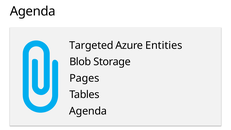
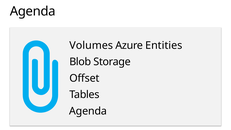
Targeted: Targeted -> Volumes
Pages: Pages -> Offset
